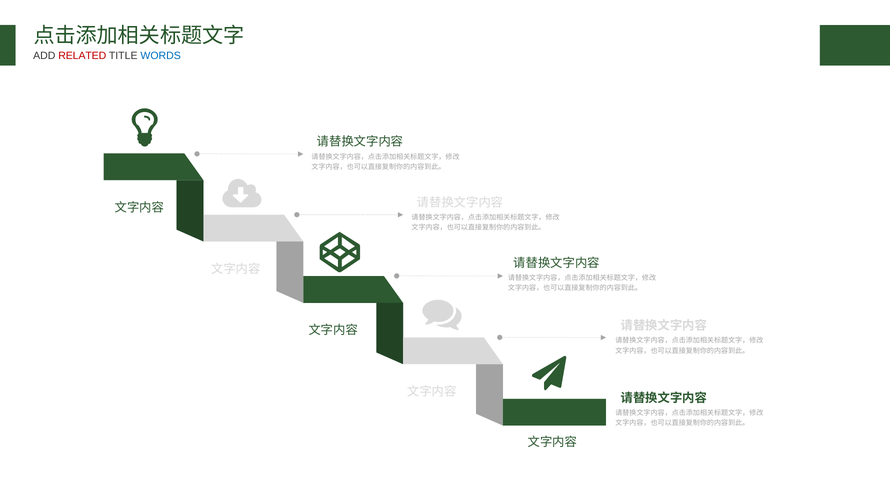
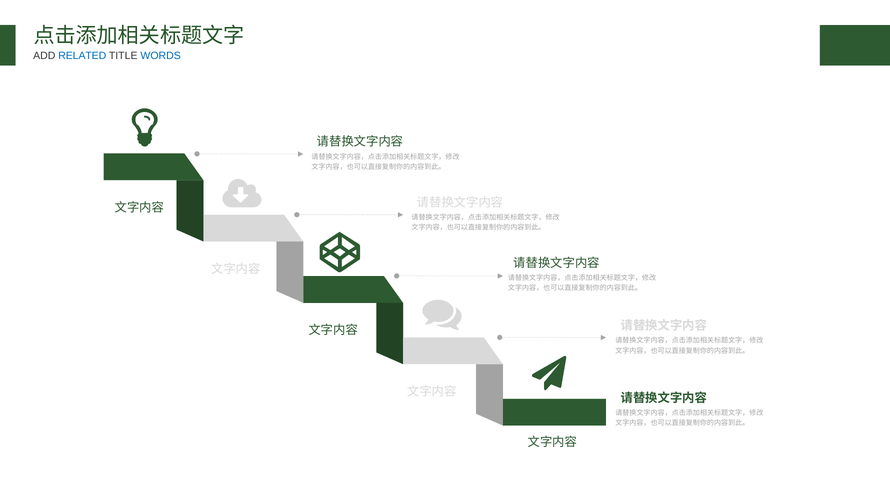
RELATED colour: red -> blue
